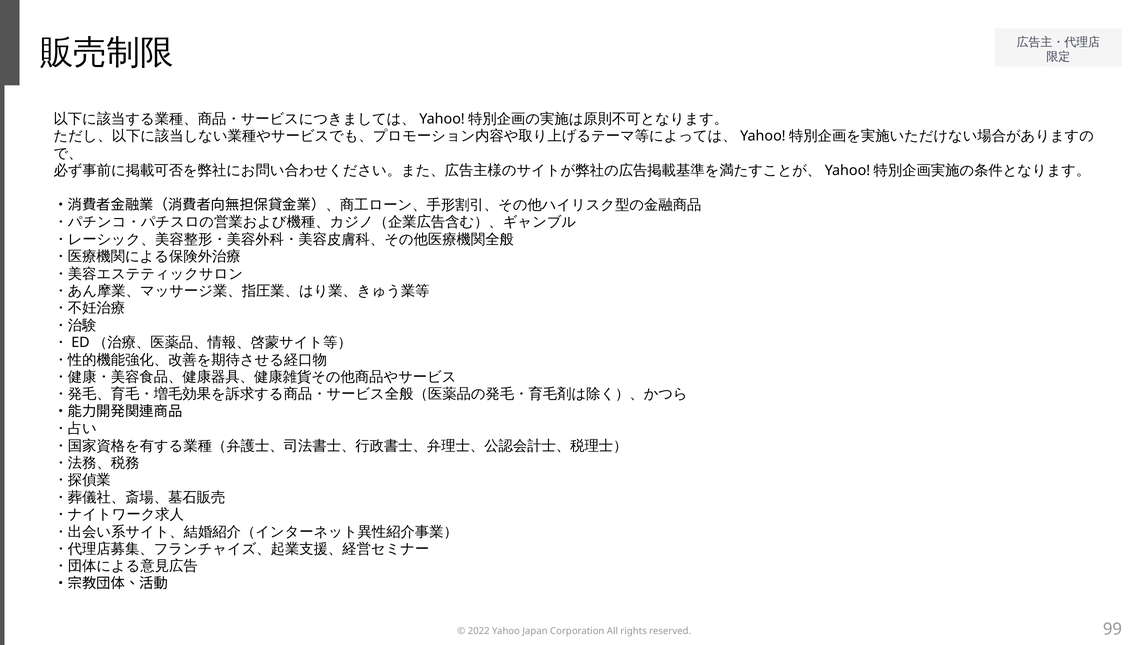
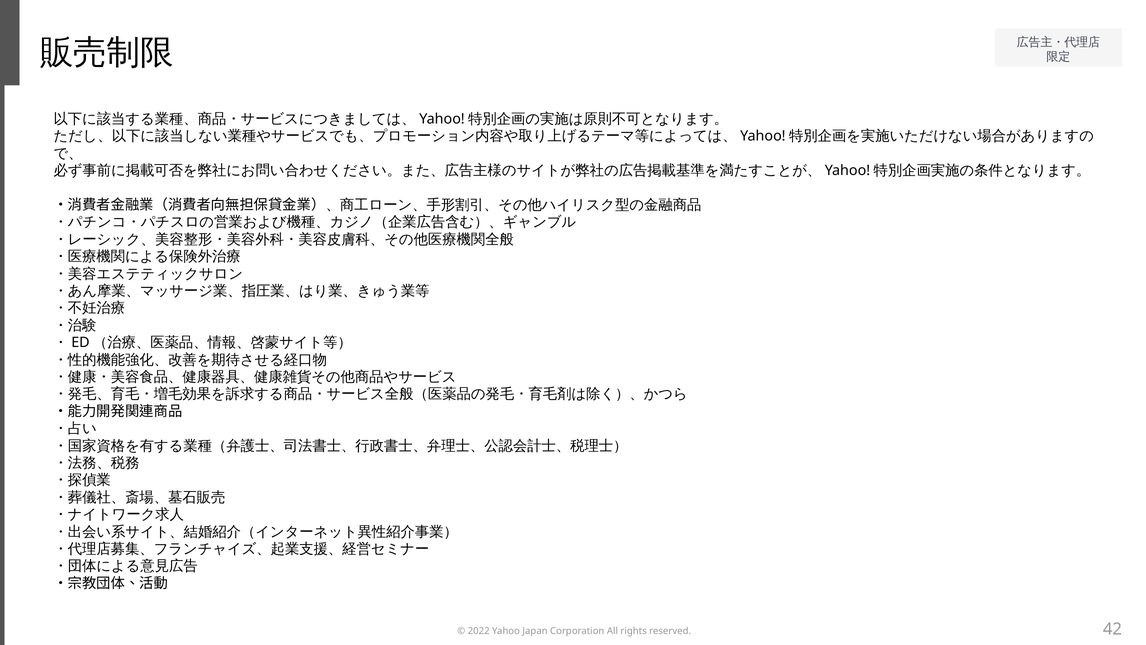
99: 99 -> 42
